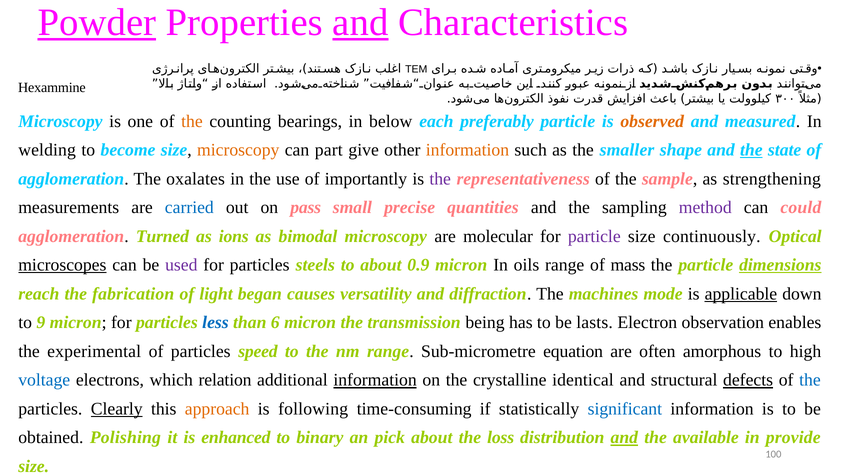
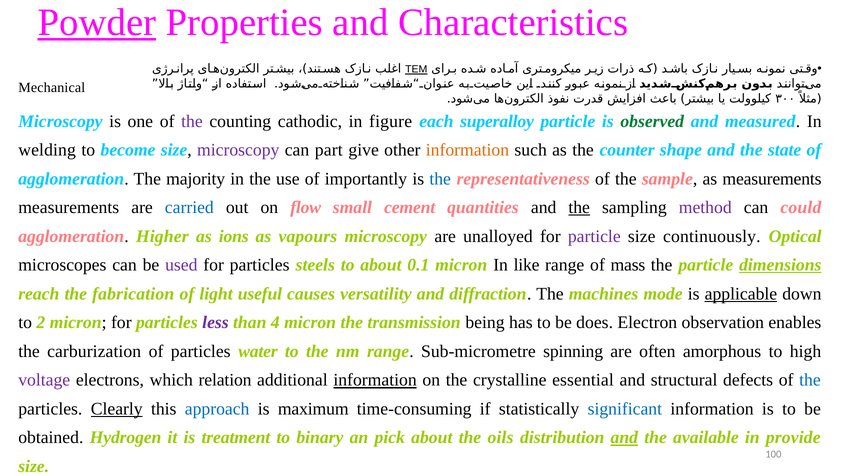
and at (360, 22) underline: present -> none
TEM underline: none -> present
Hexammine: Hexammine -> Mechanical
the at (192, 121) colour: orange -> purple
bearings: bearings -> cathodic
below: below -> figure
preferably: preferably -> superalloy
observed colour: orange -> green
microscopy at (238, 150) colour: orange -> purple
smaller: smaller -> counter
the at (751, 150) underline: present -> none
oxalates: oxalates -> majority
the at (440, 179) colour: purple -> blue
as strengthening: strengthening -> measurements
pass: pass -> flow
precise: precise -> cement
the at (579, 208) underline: none -> present
Turned: Turned -> Higher
bimodal: bimodal -> vapours
molecular: molecular -> unalloyed
microscopes underline: present -> none
0.9: 0.9 -> 0.1
oils: oils -> like
began: began -> useful
9: 9 -> 2
less colour: blue -> purple
6: 6 -> 4
lasts: lasts -> does
experimental: experimental -> carburization
speed: speed -> water
equation: equation -> spinning
voltage colour: blue -> purple
identical: identical -> essential
defects underline: present -> none
approach colour: orange -> blue
following: following -> maximum
Polishing: Polishing -> Hydrogen
enhanced: enhanced -> treatment
loss: loss -> oils
